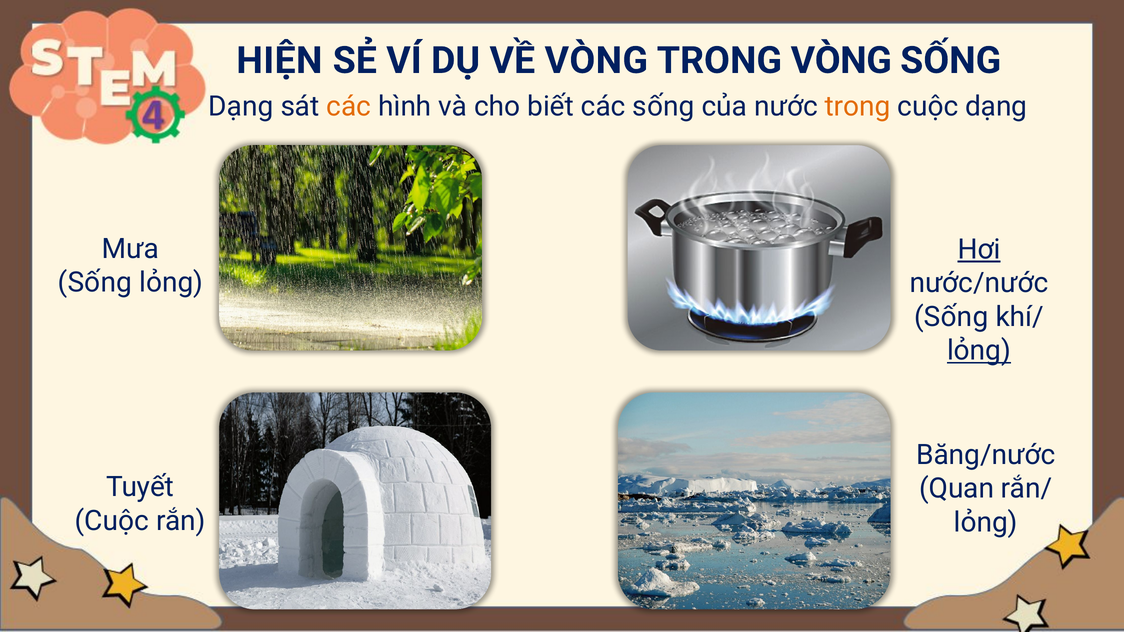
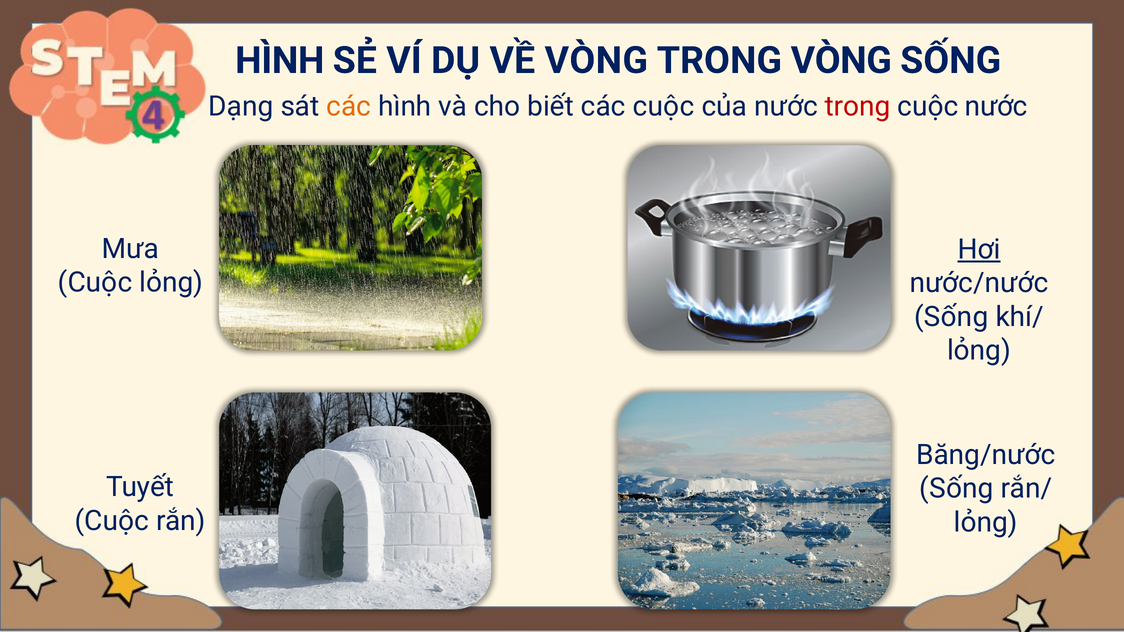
HIỆN at (279, 61): HIỆN -> HÌNH
các sống: sống -> cuộc
trong at (858, 106) colour: orange -> red
cuộc dạng: dạng -> nước
Sống at (95, 283): Sống -> Cuộc
lỏng at (979, 351) underline: present -> none
Quan at (957, 489): Quan -> Sống
